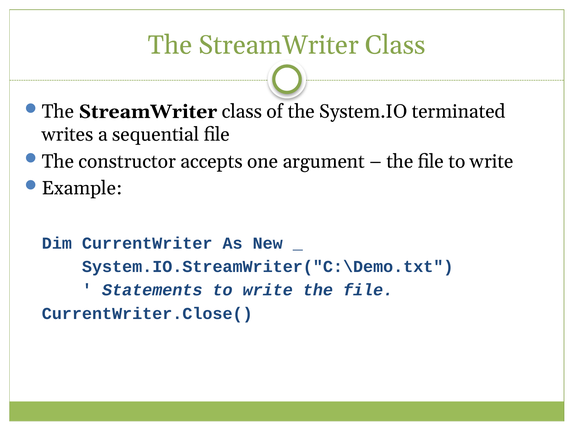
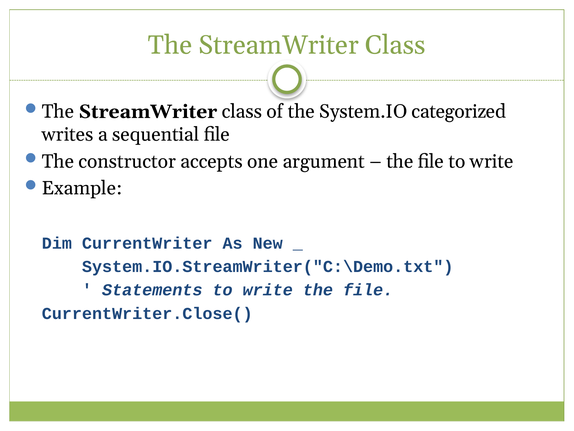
terminated: terminated -> categorized
